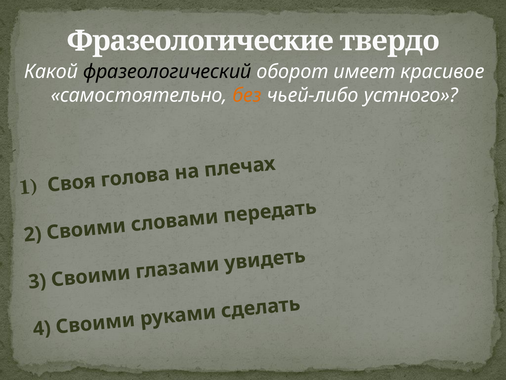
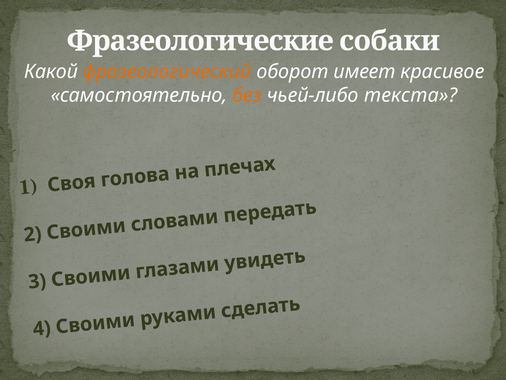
твердо: твердо -> собаки
фразеологический colour: black -> orange
устного: устного -> текста
